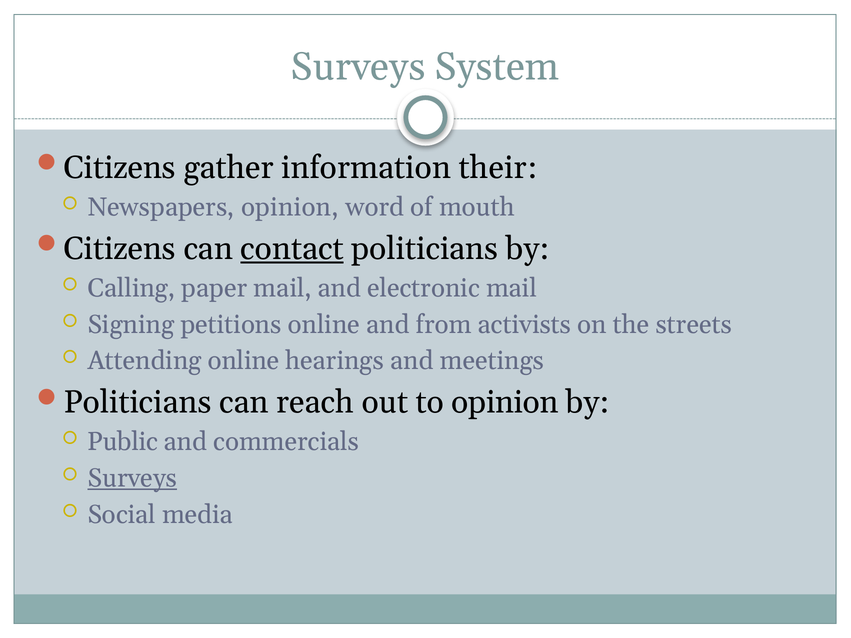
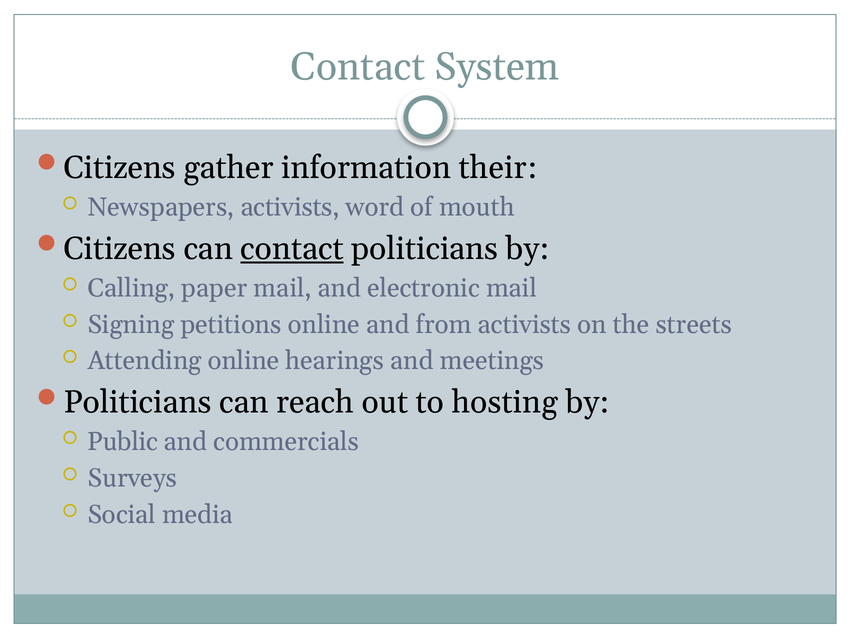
Surveys at (358, 67): Surveys -> Contact
Newspapers opinion: opinion -> activists
to opinion: opinion -> hosting
Surveys at (132, 478) underline: present -> none
